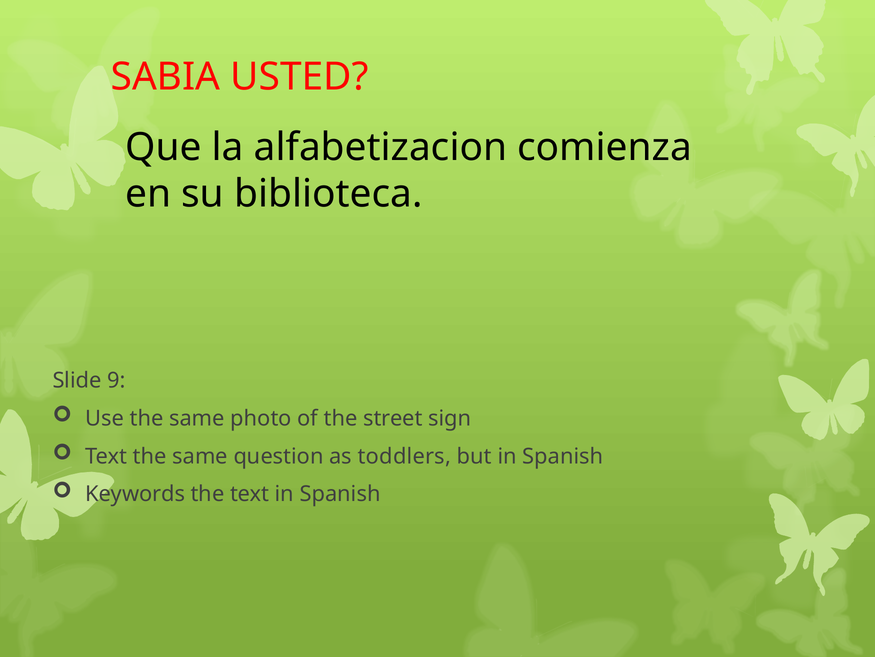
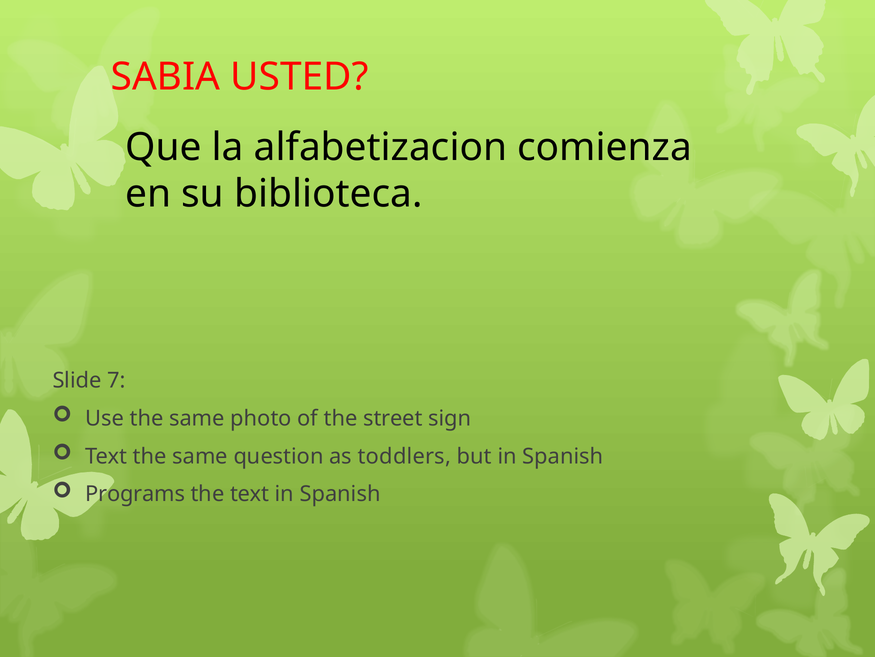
9: 9 -> 7
Keywords: Keywords -> Programs
